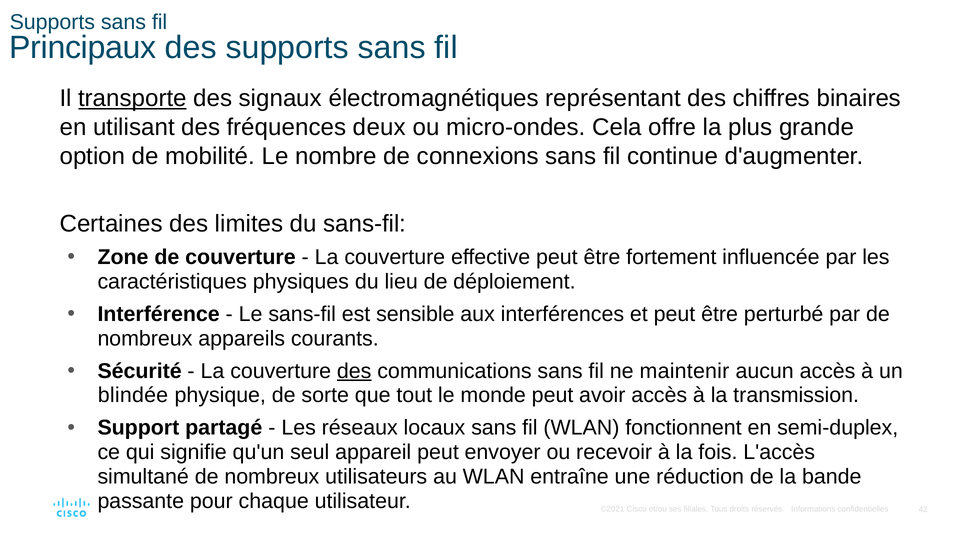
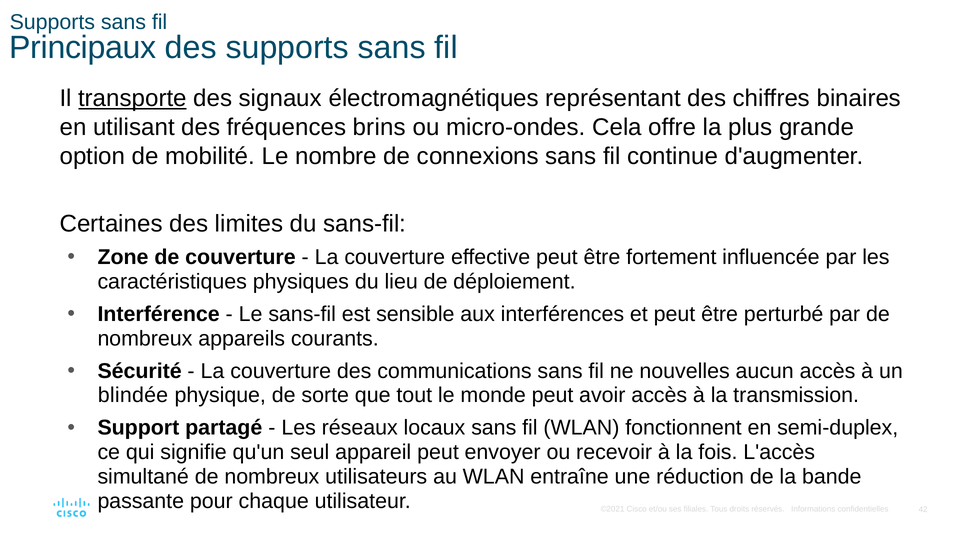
deux: deux -> brins
des at (354, 370) underline: present -> none
maintenir: maintenir -> nouvelles
